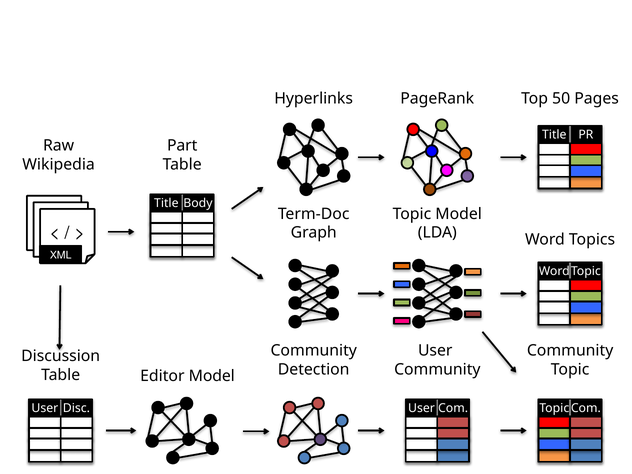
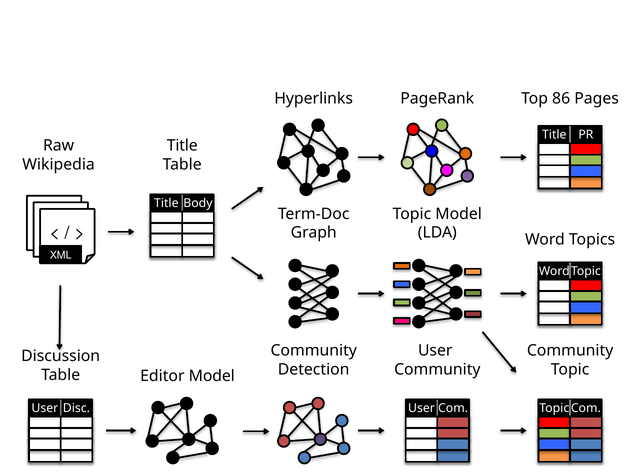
50: 50 -> 86
Part at (182, 145): Part -> Title
